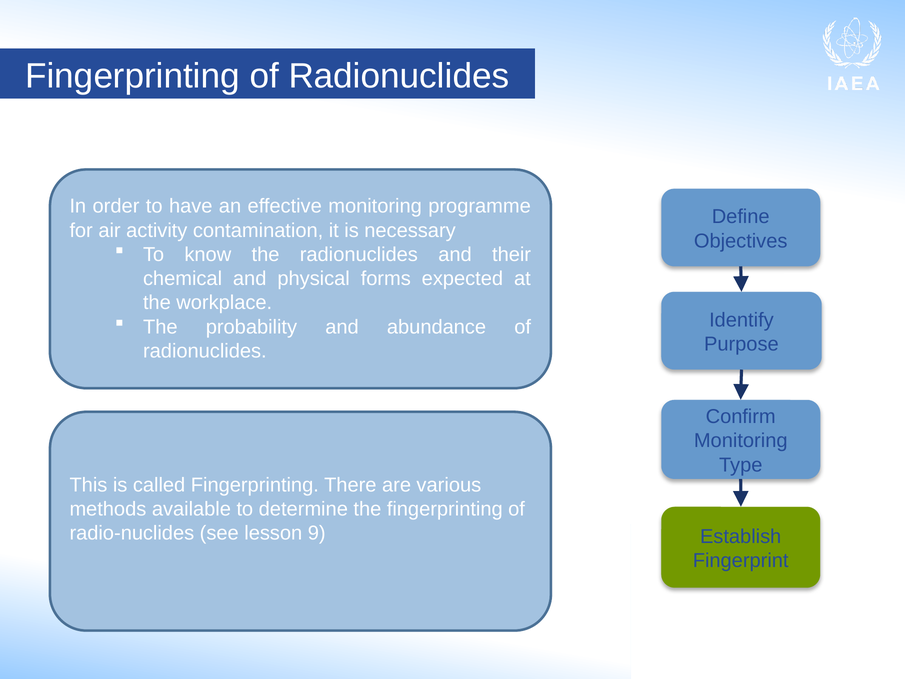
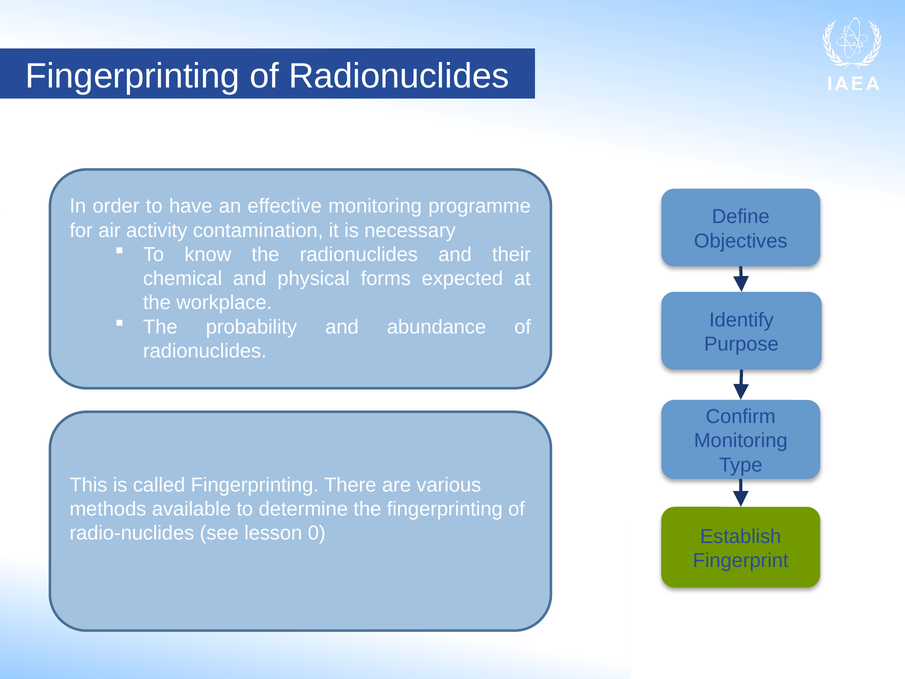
9: 9 -> 0
